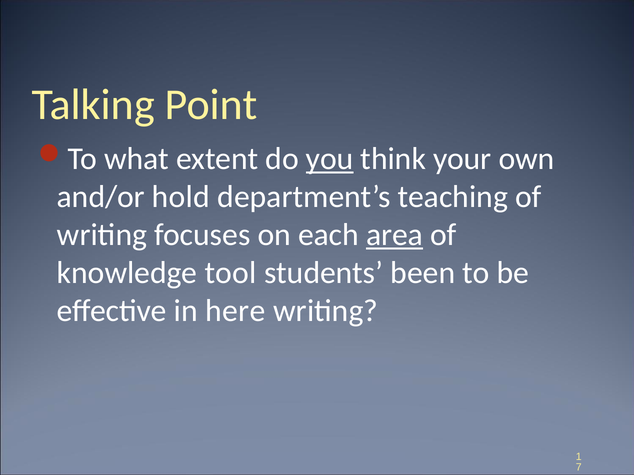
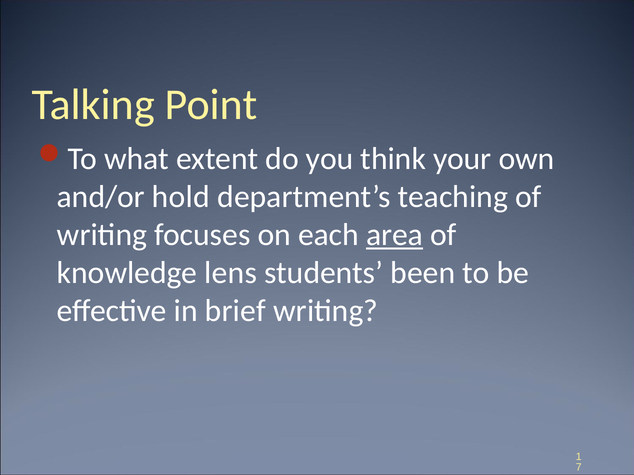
you underline: present -> none
tool: tool -> lens
here: here -> brief
